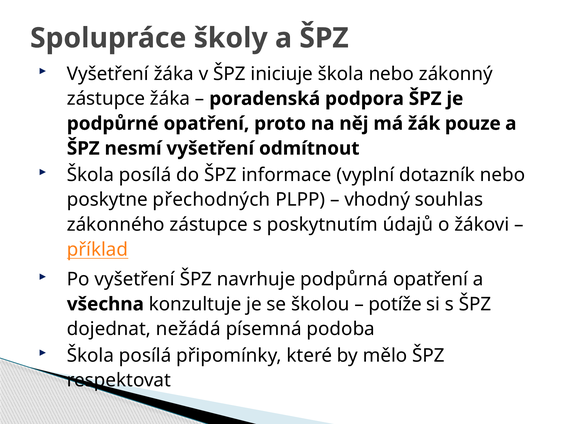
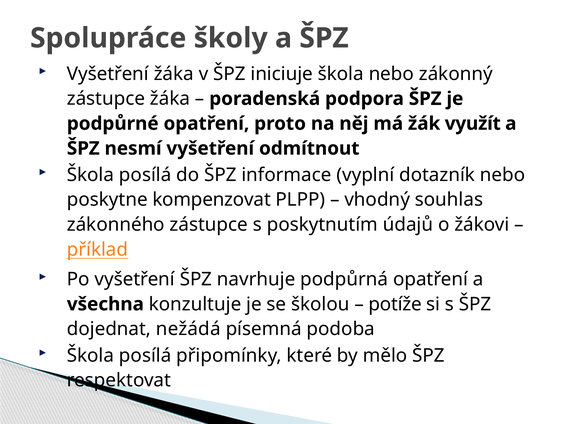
pouze: pouze -> využít
přechodných: přechodných -> kompenzovat
